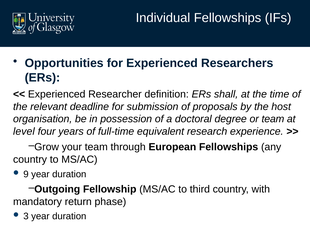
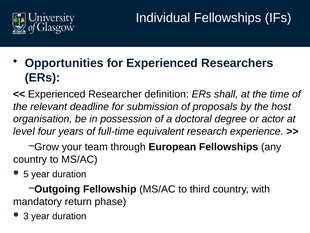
or team: team -> actor
9: 9 -> 5
